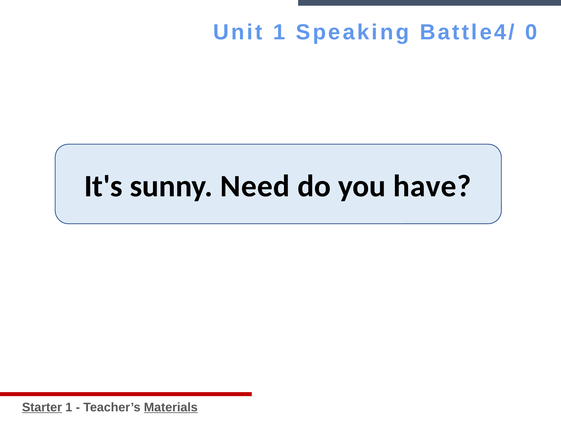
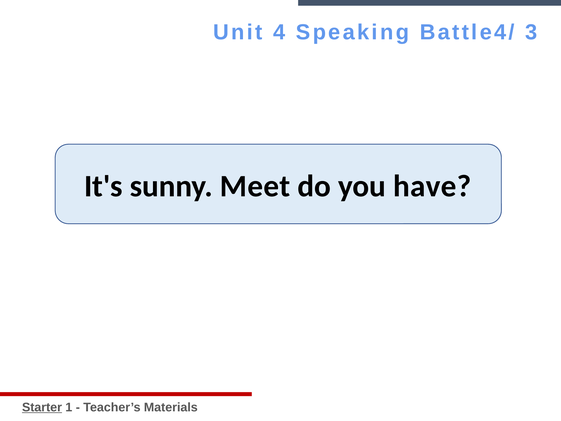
Unit 1: 1 -> 4
0: 0 -> 3
Need: Need -> Meet
Materials underline: present -> none
